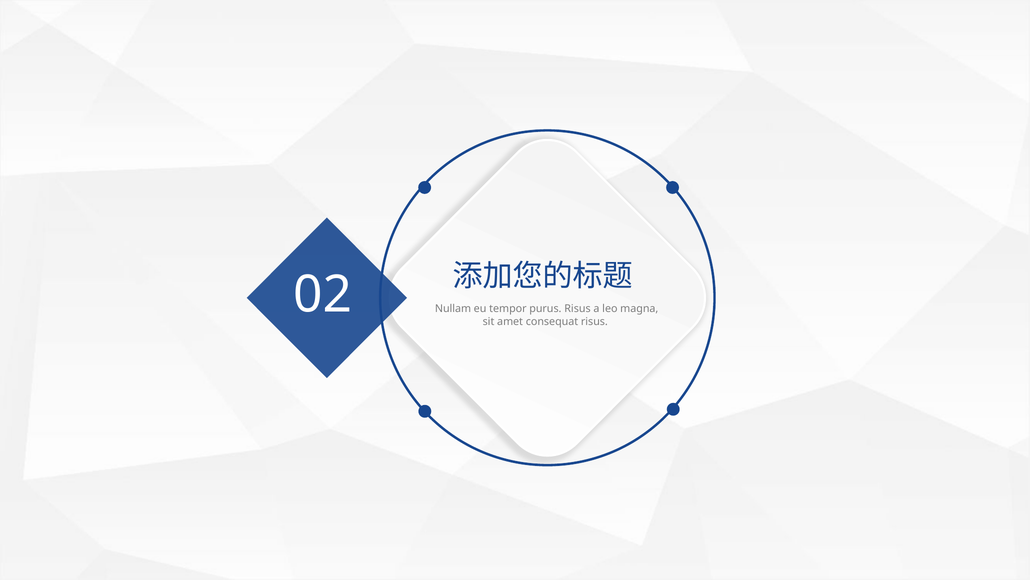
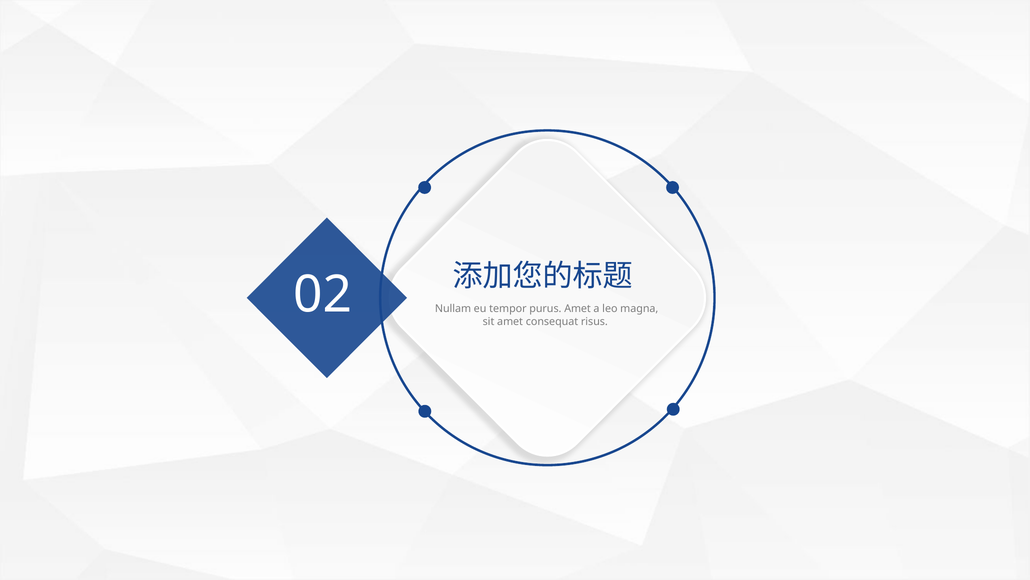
purus Risus: Risus -> Amet
